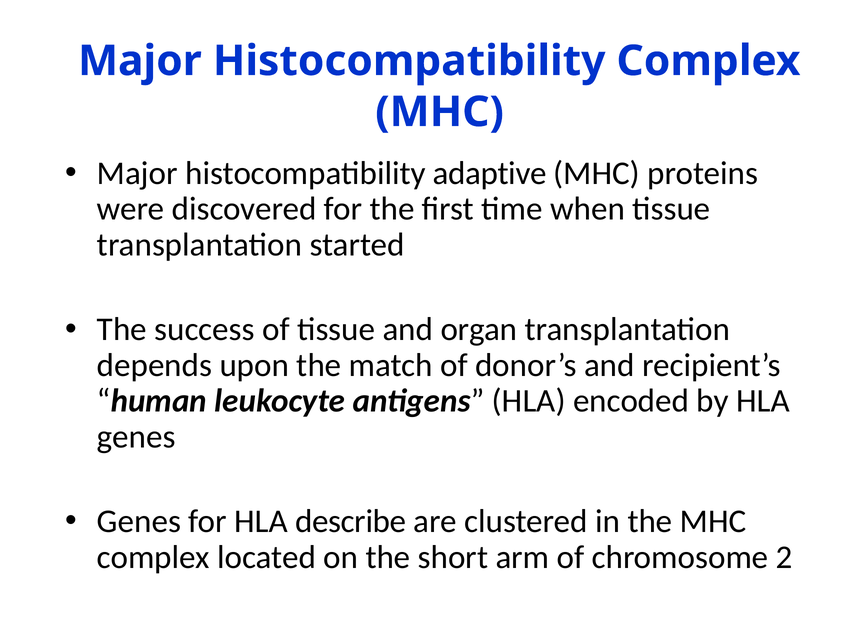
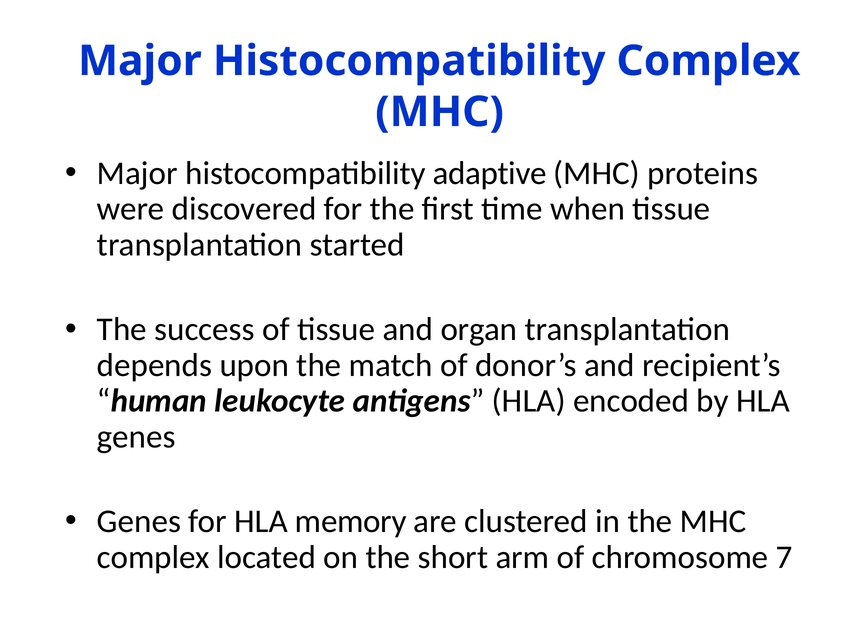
describe: describe -> memory
2: 2 -> 7
